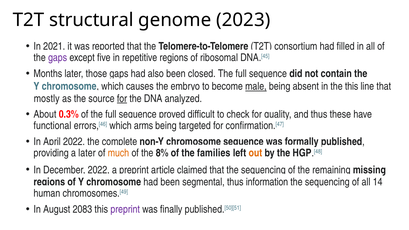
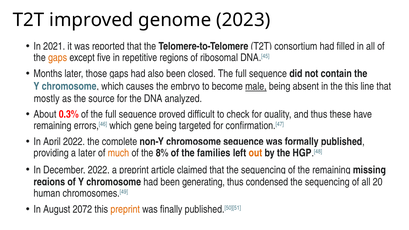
structural: structural -> improved
gaps at (58, 58) colour: purple -> orange
for at (122, 99) underline: present -> none
functional at (52, 126): functional -> remaining
arms: arms -> gene
segmental: segmental -> generating
information: information -> condensed
14: 14 -> 20
2083: 2083 -> 2072
preprint at (125, 209) colour: purple -> orange
